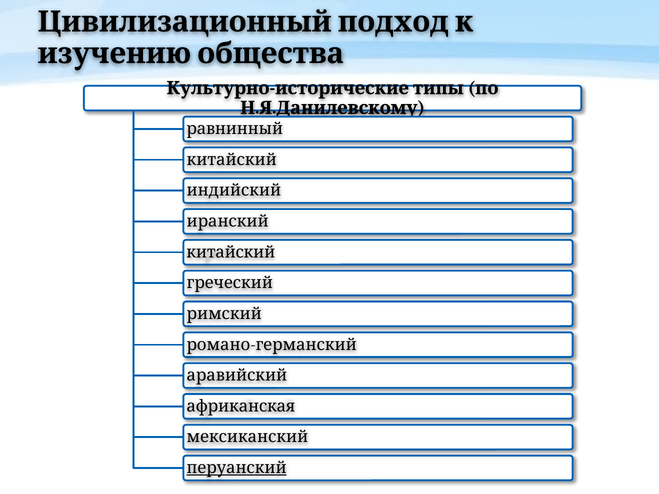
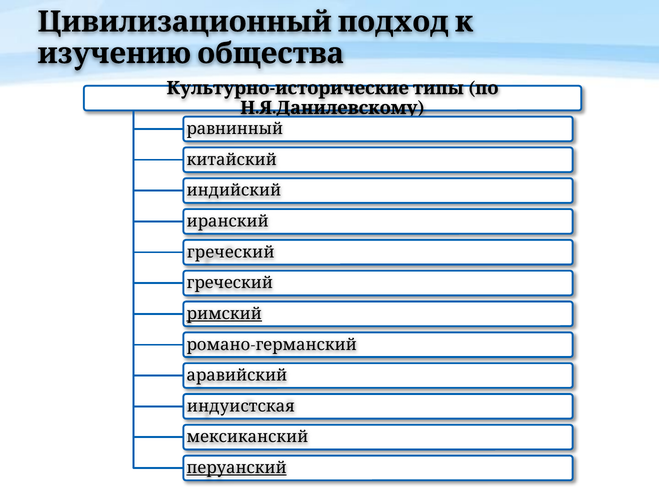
китайский at (231, 252): китайский -> греческий
римский underline: none -> present
африканская: африканская -> индуистская
